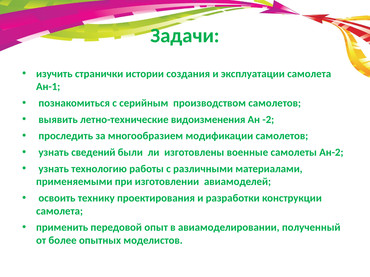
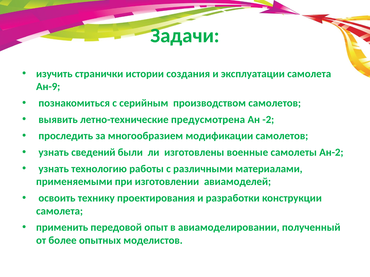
Ан-1: Ан-1 -> Ан-9
видоизменения: видоизменения -> предусмотрена
